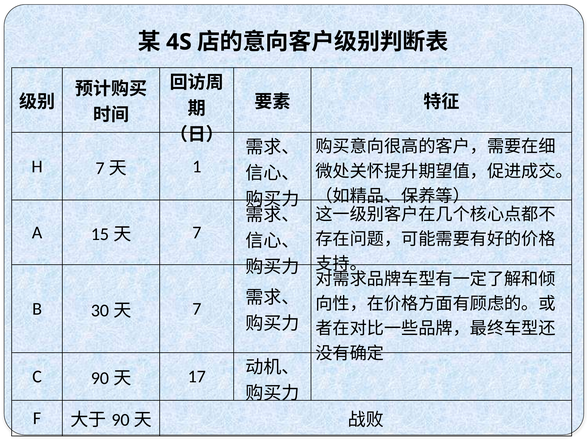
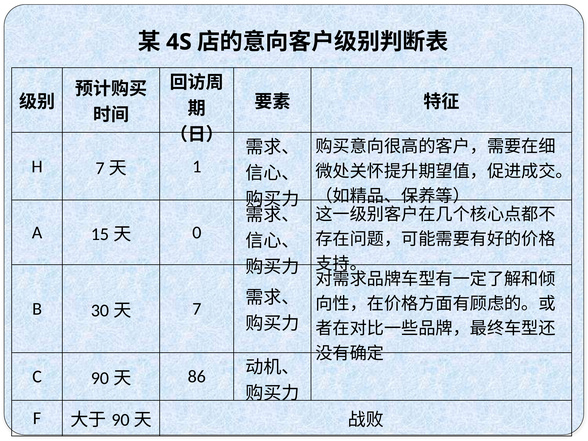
7 at (197, 233): 7 -> 0
17: 17 -> 86
